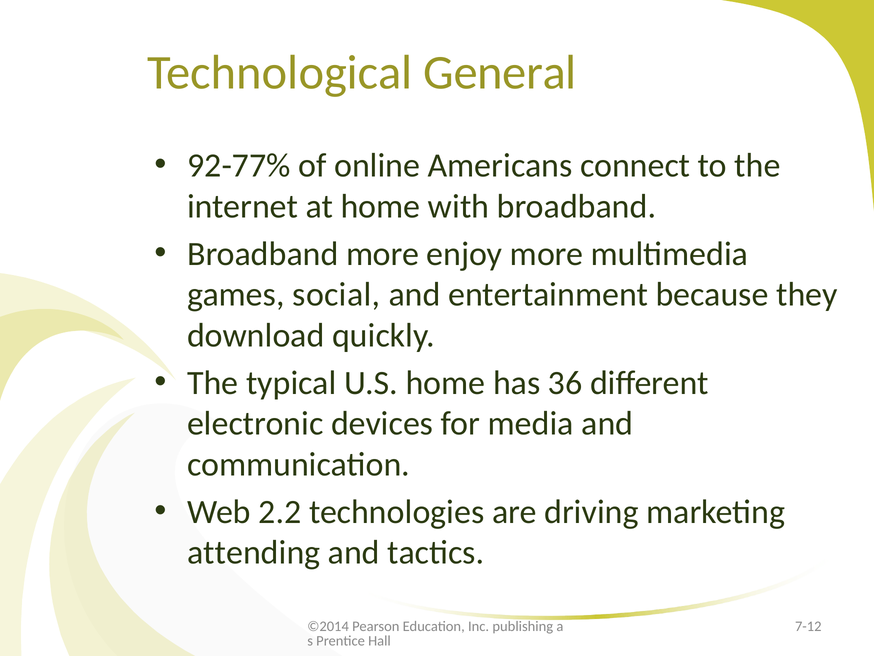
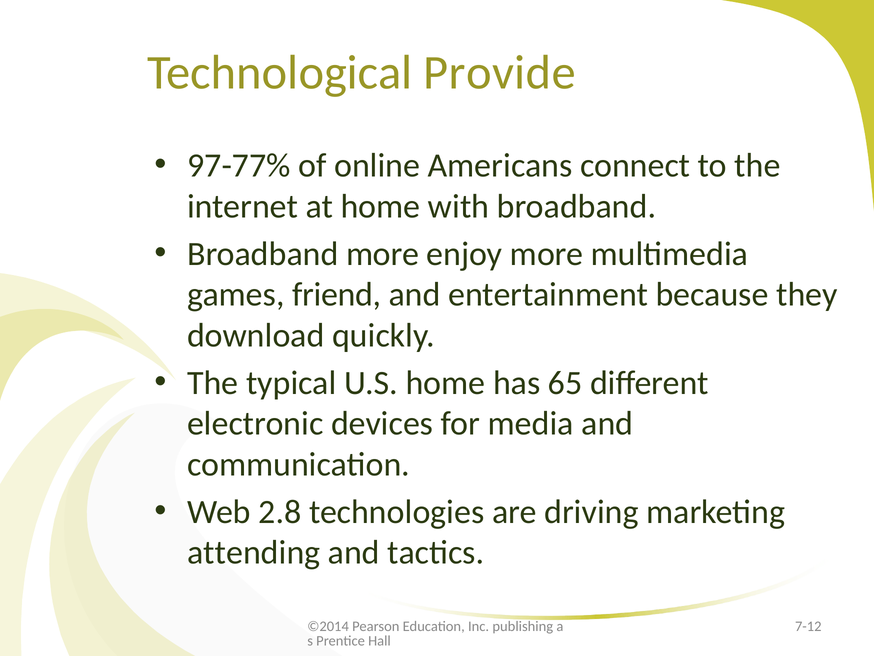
General: General -> Provide
92-77%: 92-77% -> 97-77%
social: social -> friend
36: 36 -> 65
2.2: 2.2 -> 2.8
